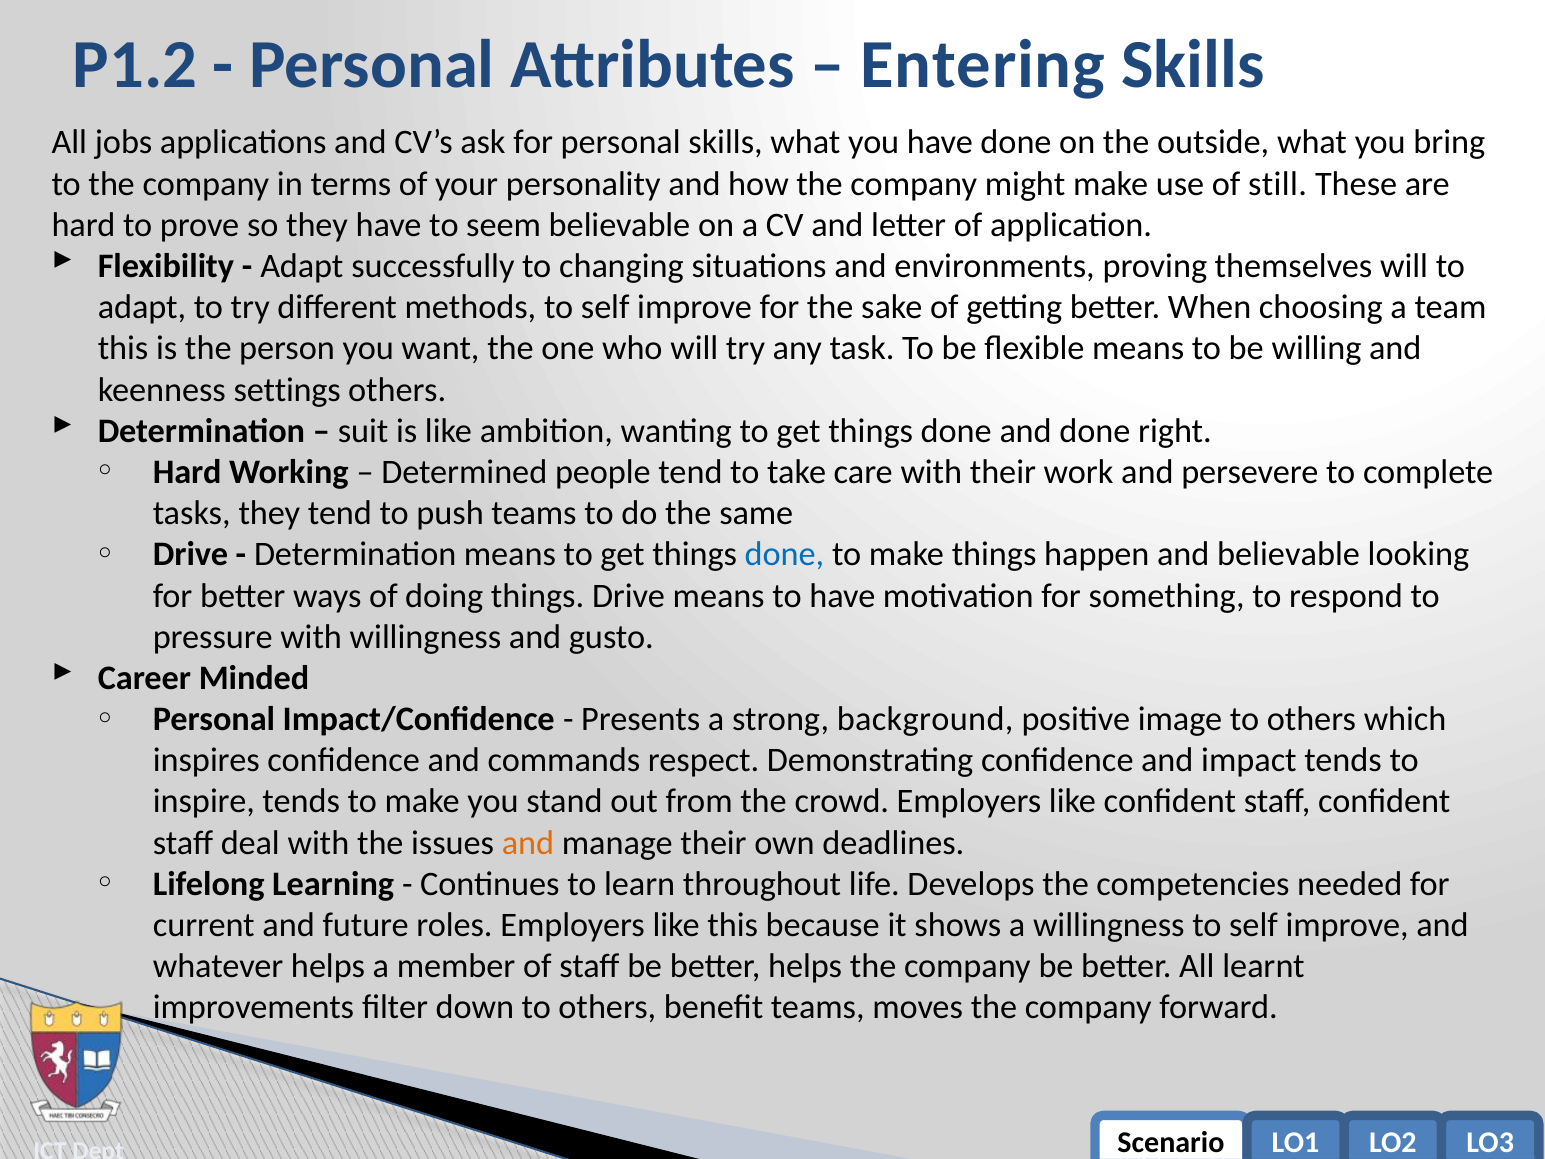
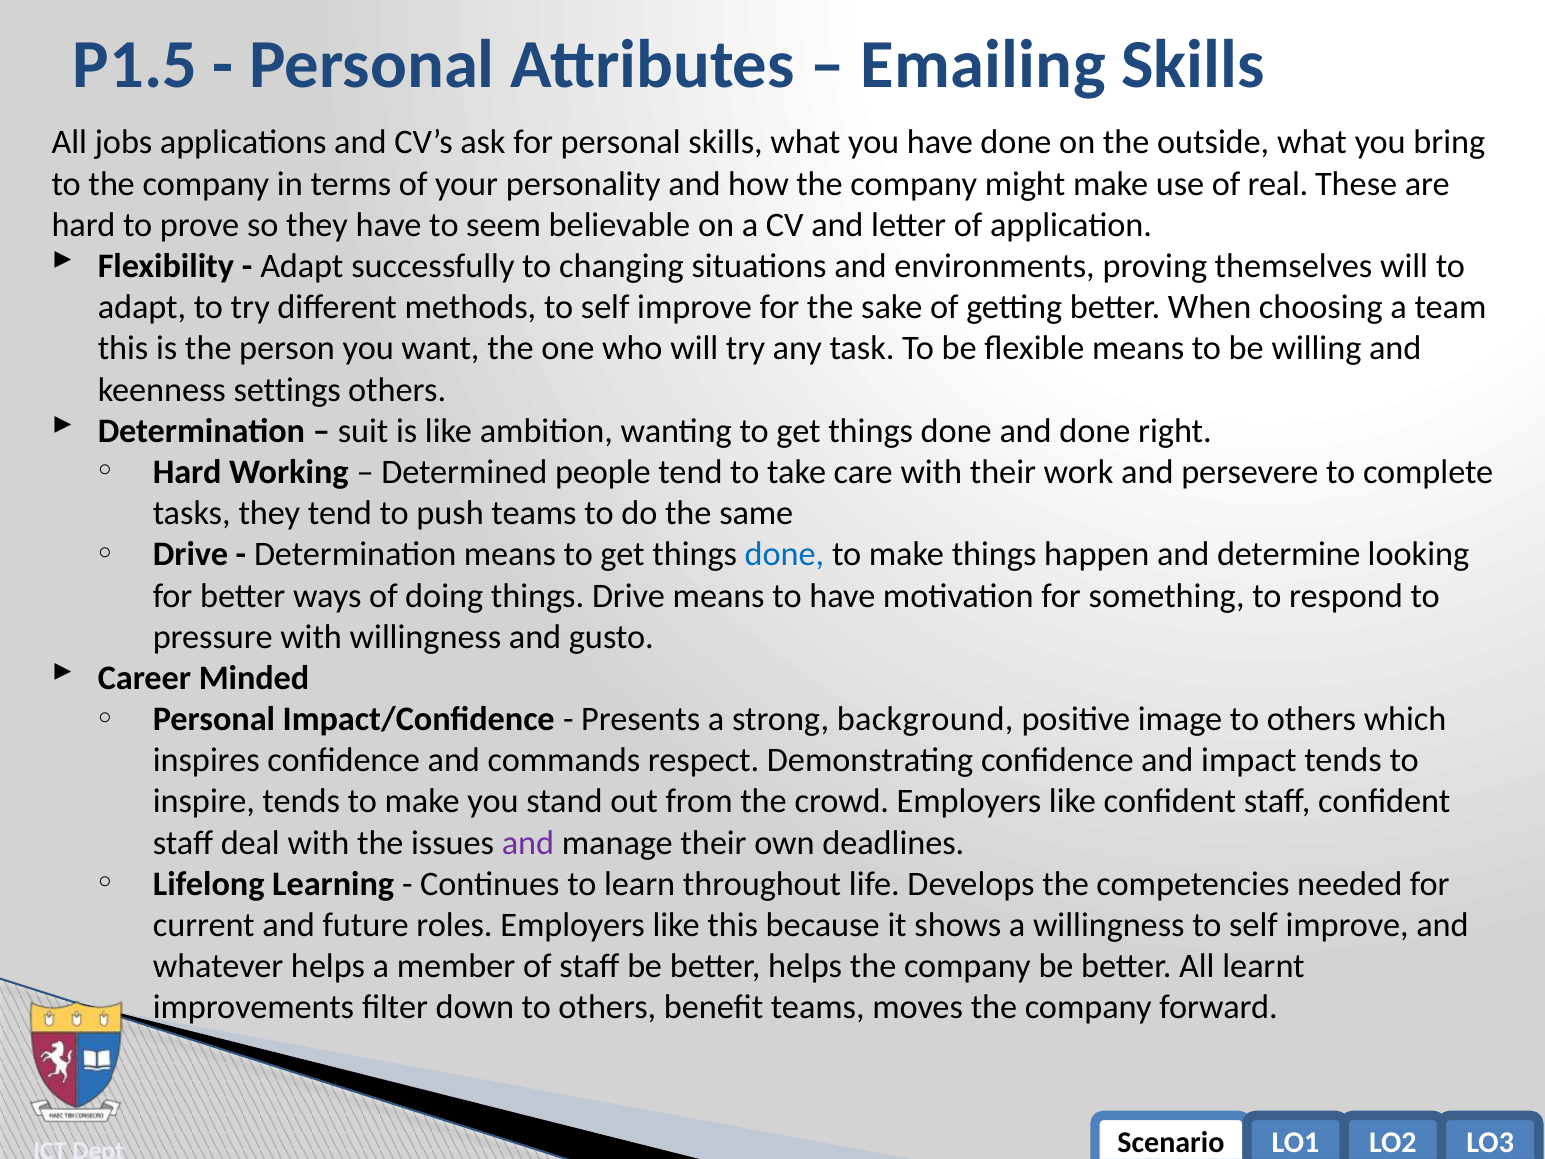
P1.2: P1.2 -> P1.5
Entering: Entering -> Emailing
still: still -> real
and believable: believable -> determine
and at (528, 843) colour: orange -> purple
